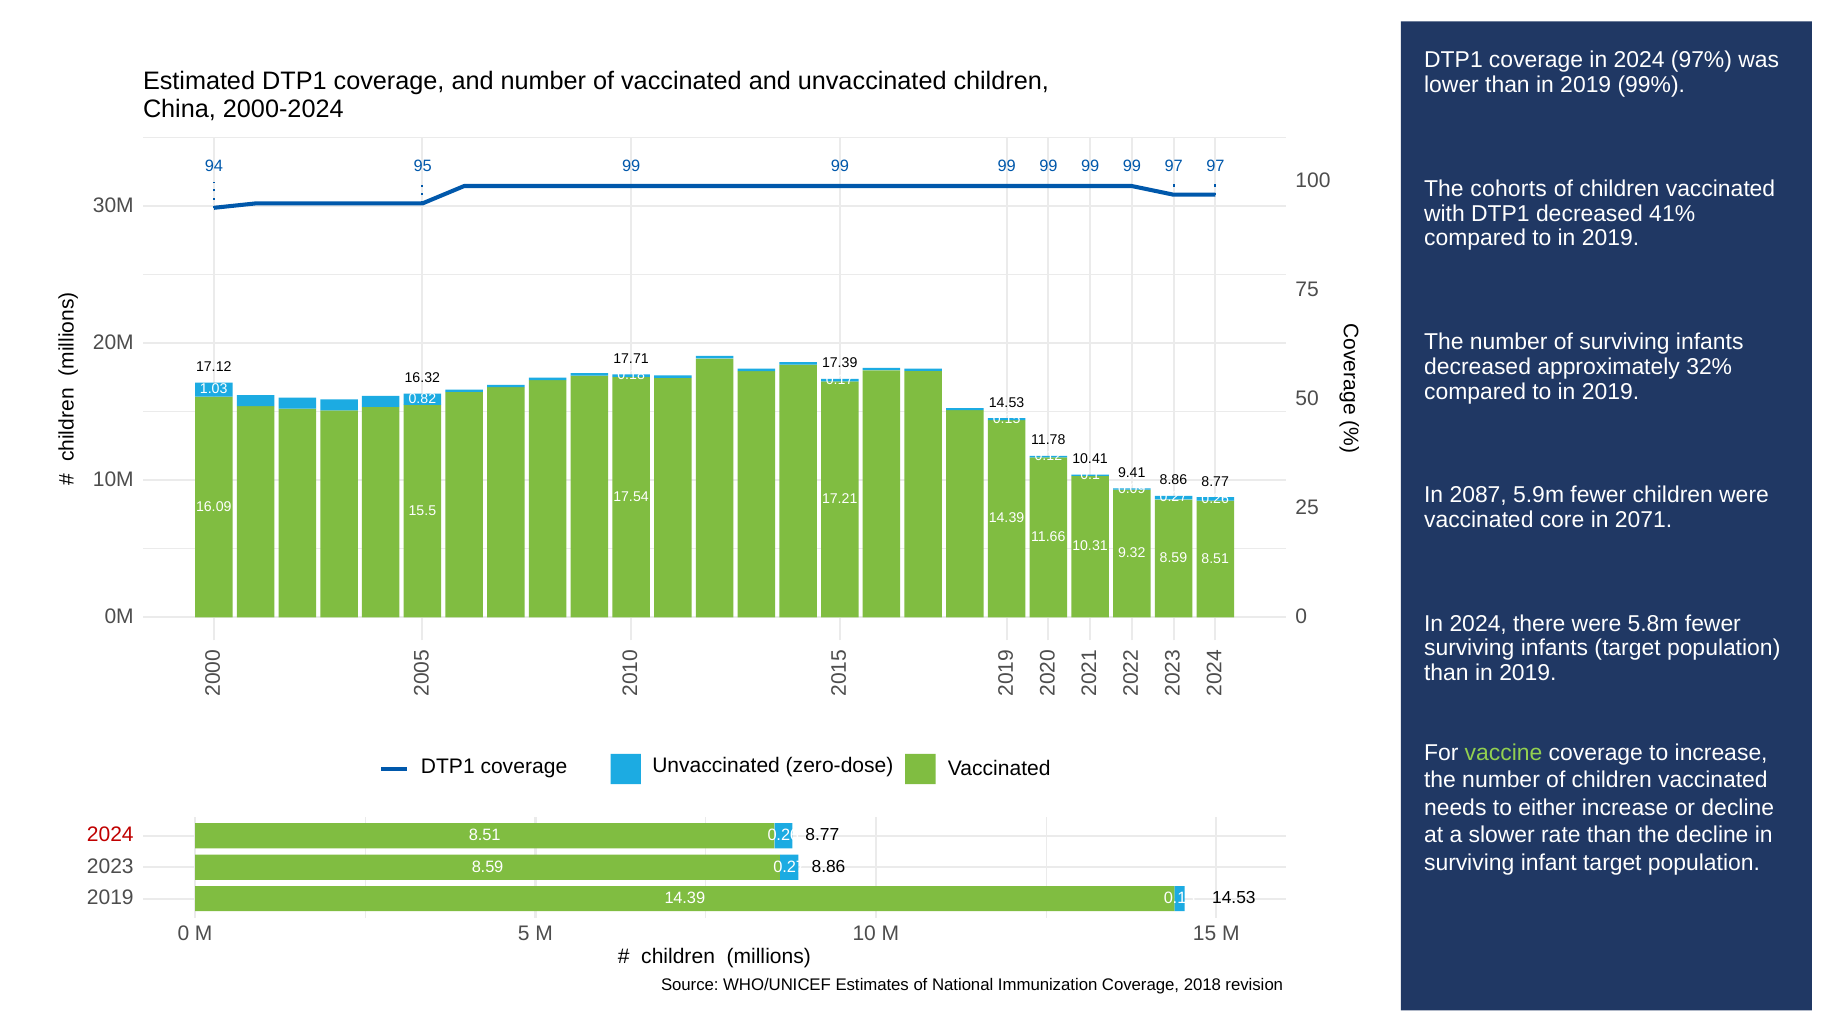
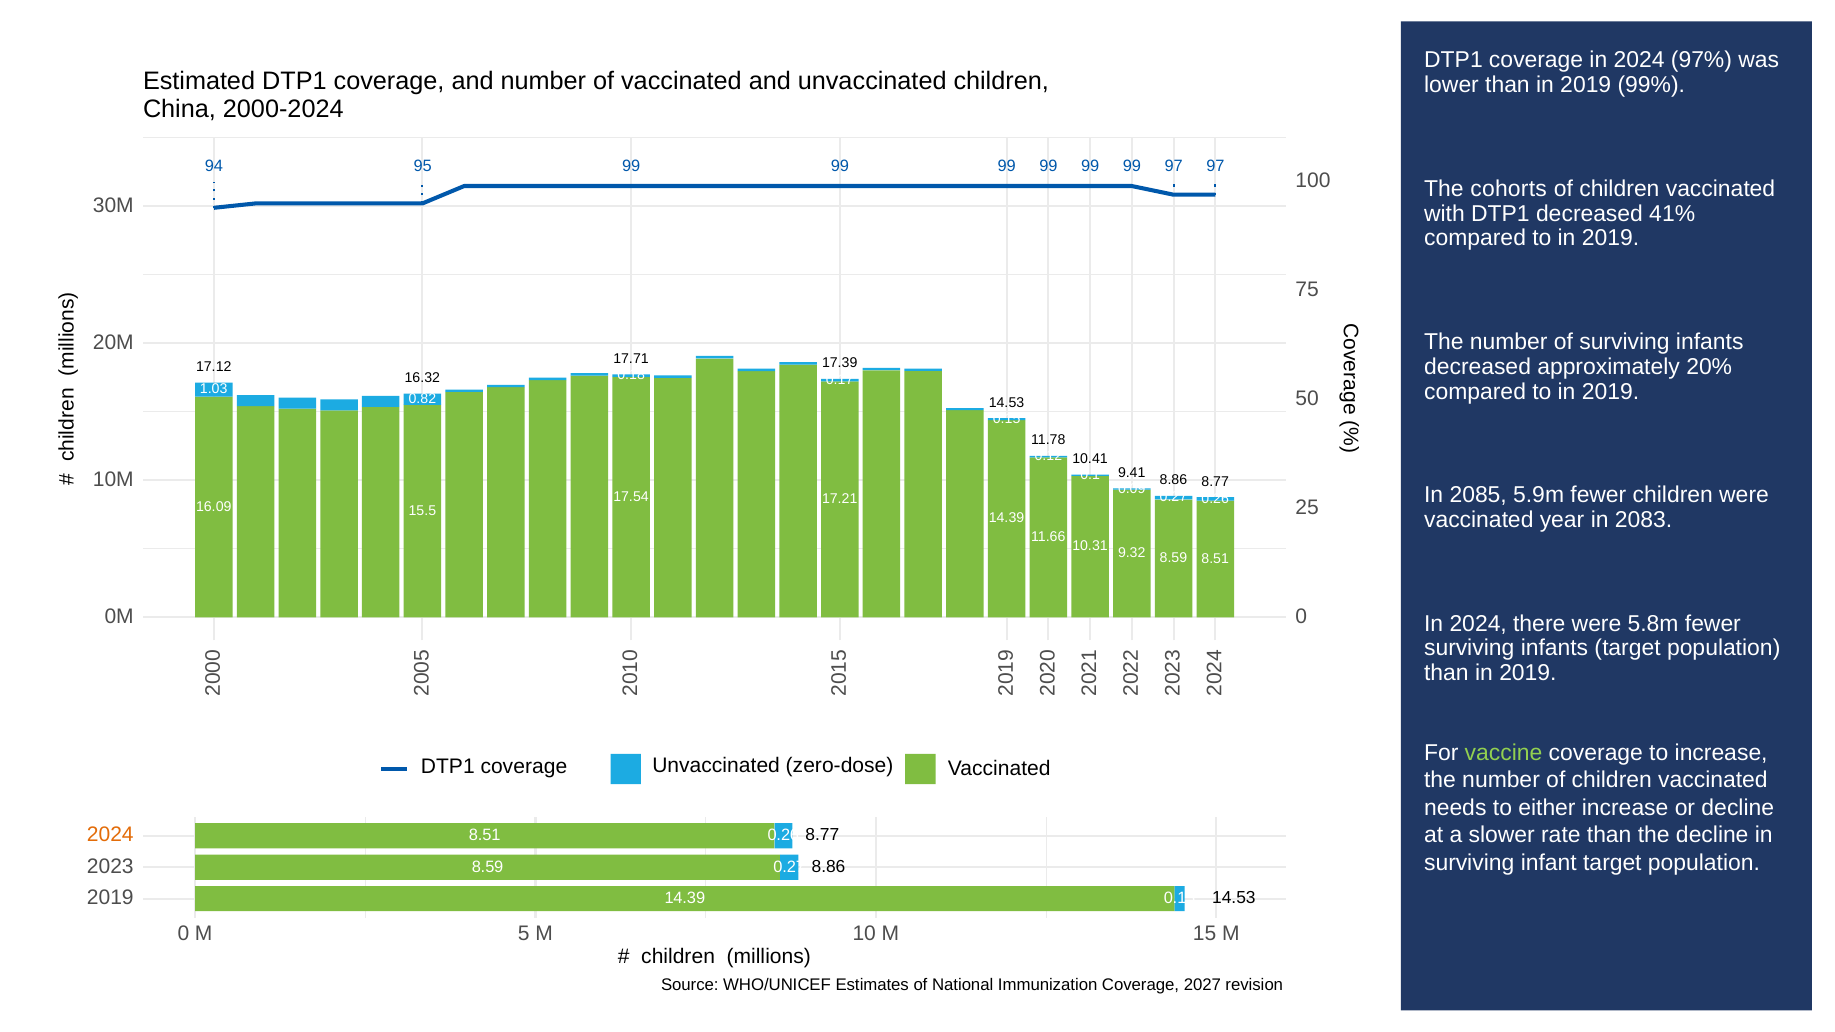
32%: 32% -> 20%
2087: 2087 -> 2085
core: core -> year
2071: 2071 -> 2083
2024 at (110, 835) colour: red -> orange
2018: 2018 -> 2027
